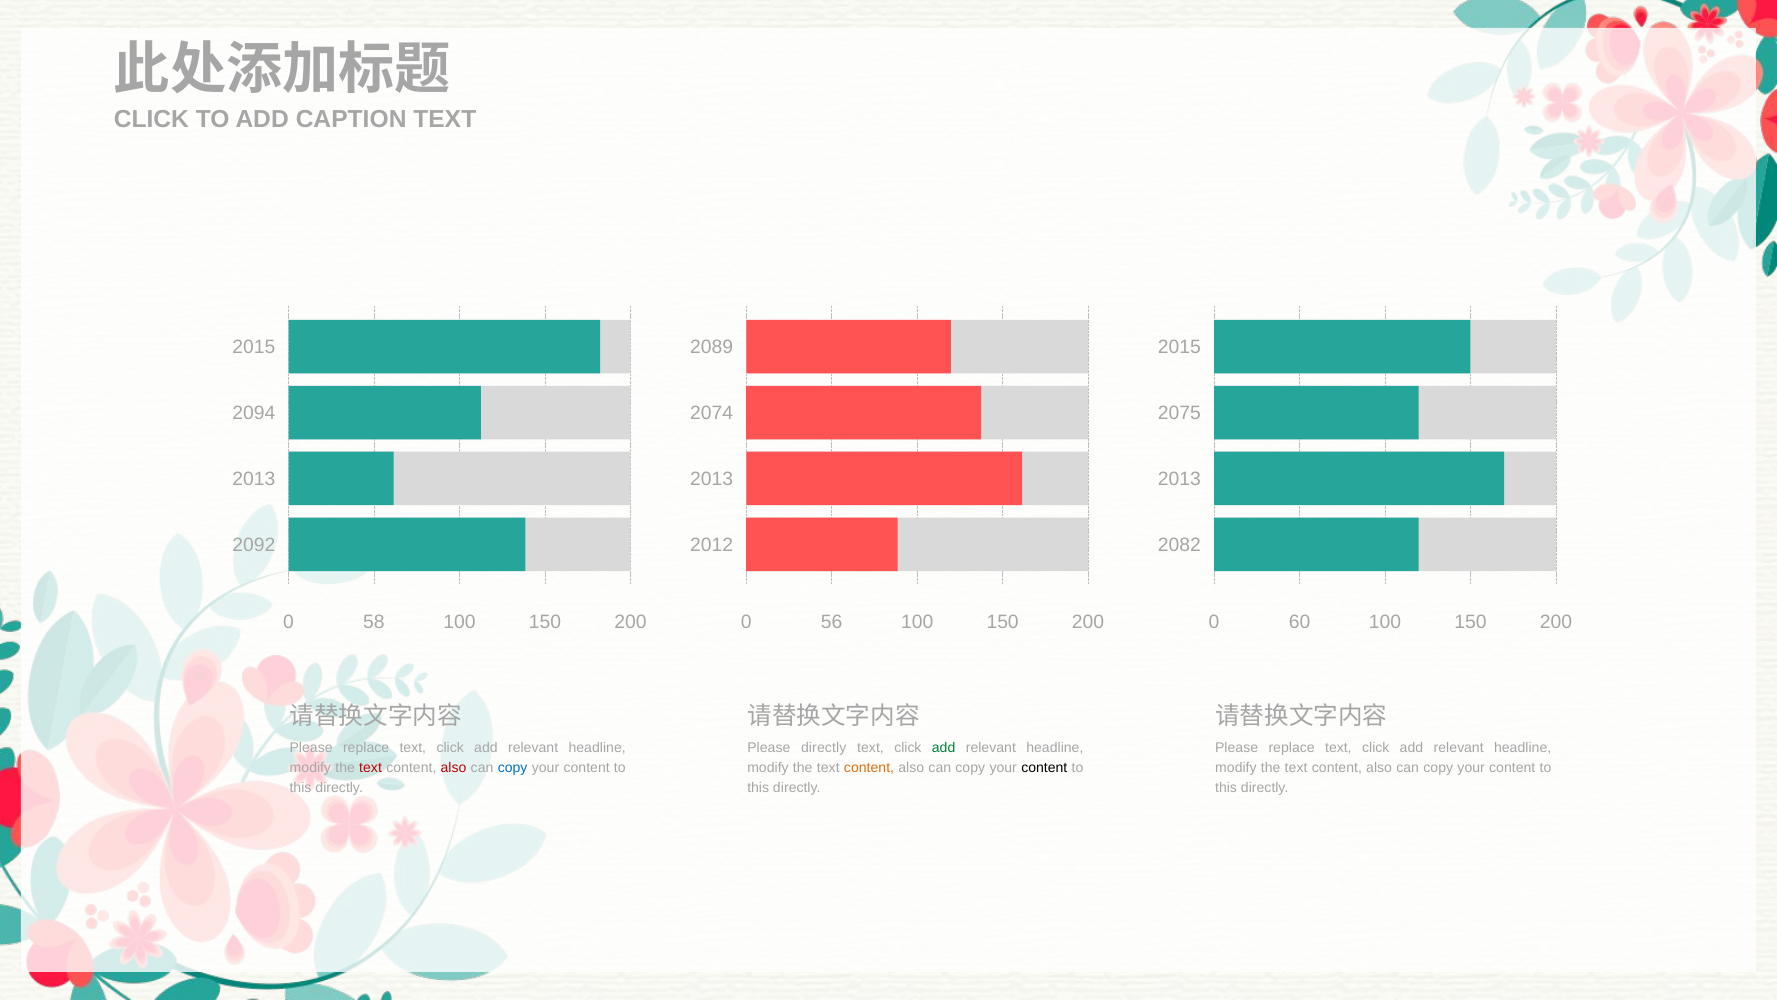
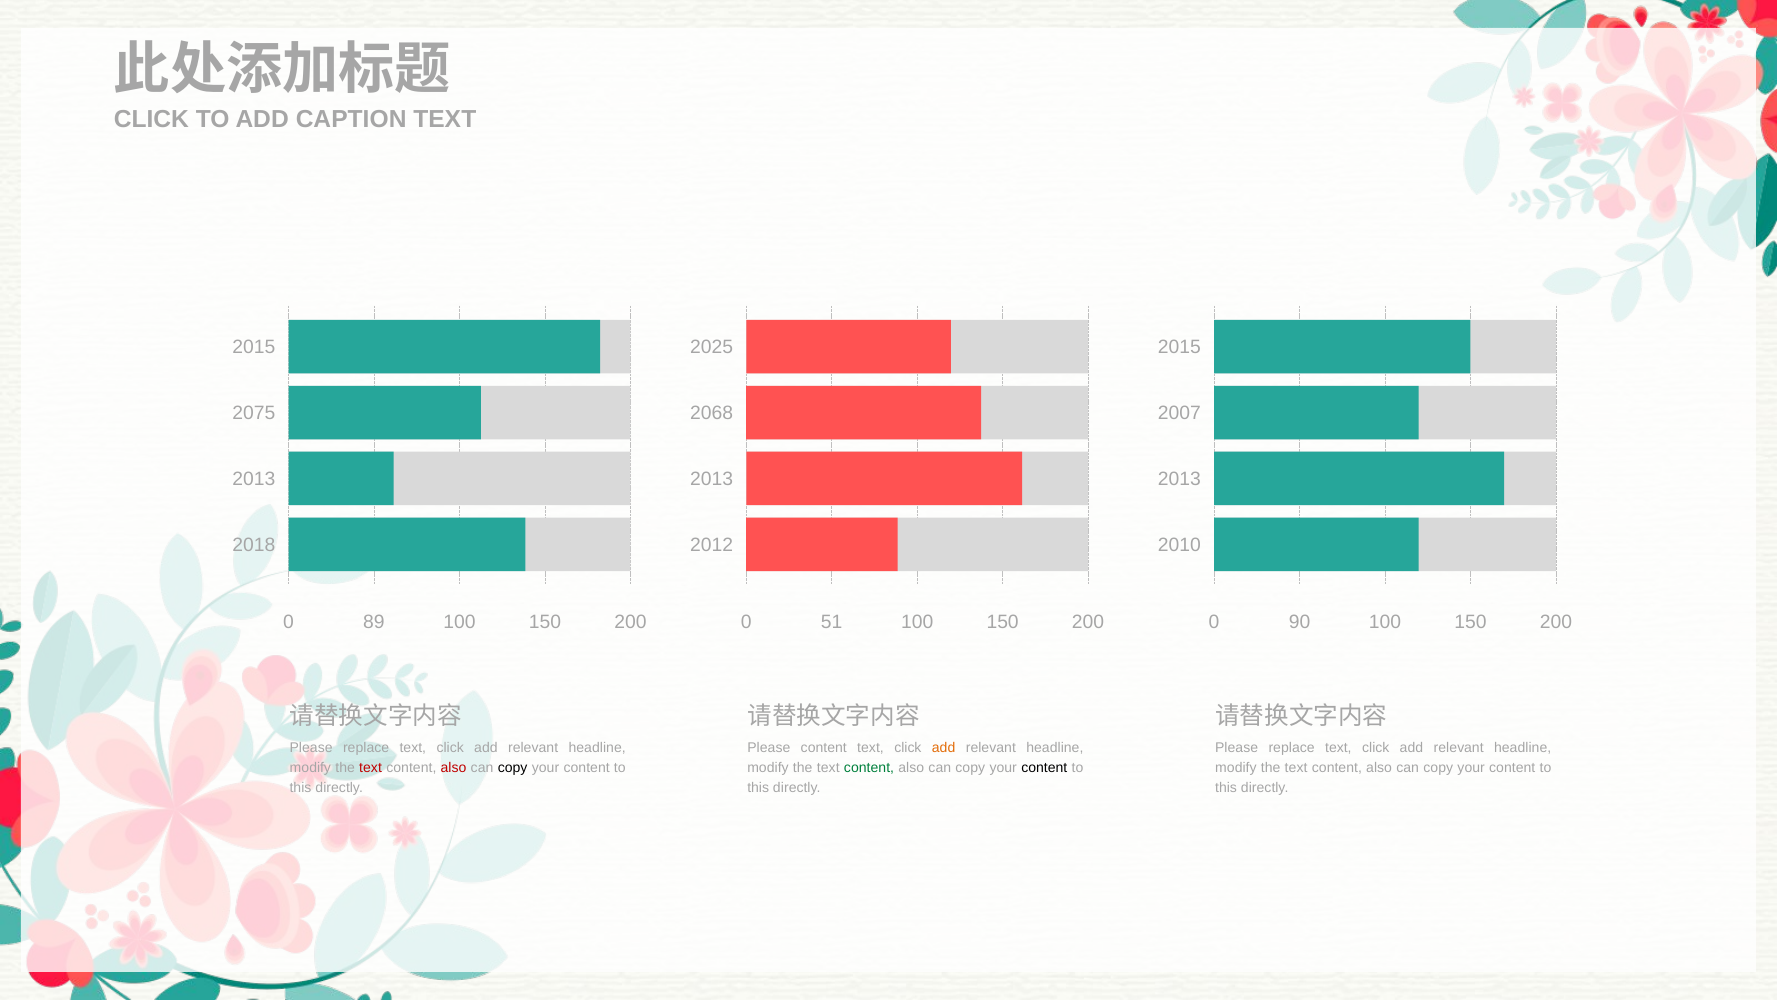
2089: 2089 -> 2025
2094: 2094 -> 2075
2074: 2074 -> 2068
2075: 2075 -> 2007
2092: 2092 -> 2018
2082: 2082 -> 2010
58: 58 -> 89
56: 56 -> 51
60: 60 -> 90
Please directly: directly -> content
add at (944, 747) colour: green -> orange
copy at (513, 767) colour: blue -> black
content at (869, 767) colour: orange -> green
